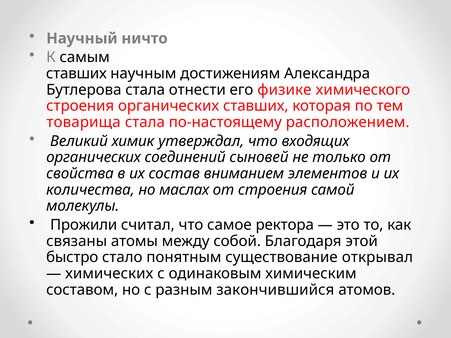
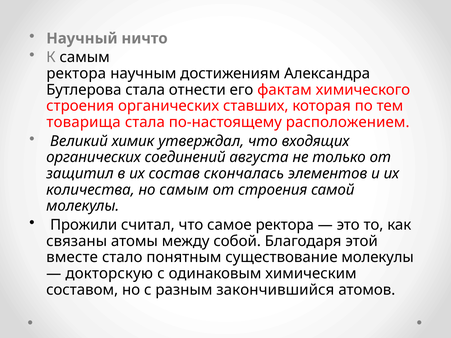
ставших at (76, 74): ставших -> ректора
физике: физике -> фактам
сыновей: сыновей -> августа
свойства: свойства -> защитил
вниманием: вниманием -> скончалась
но маслах: маслах -> самым
быстро: быстро -> вместе
существование открывал: открывал -> молекулы
химических: химических -> докторскую
